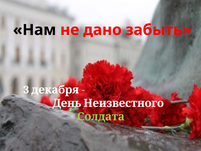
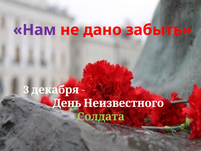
Нам colour: black -> purple
